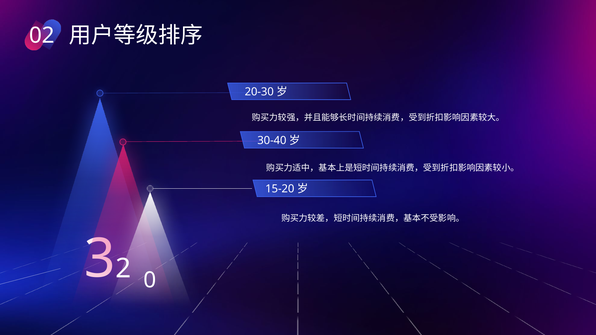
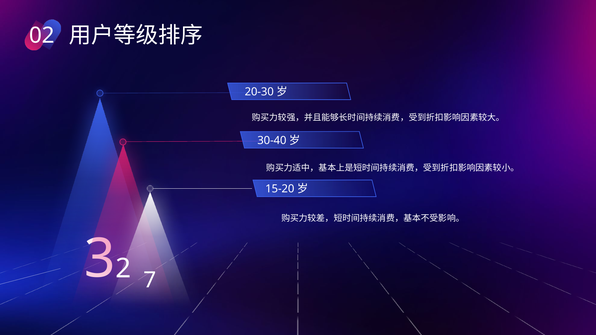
0: 0 -> 7
